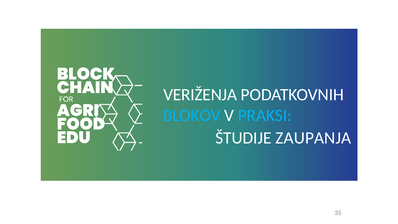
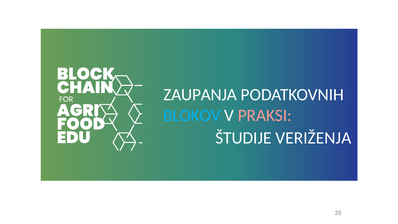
VERIŽENJA: VERIŽENJA -> ZAUPANJA
PRAKSI colour: light blue -> pink
ZAUPANJA: ZAUPANJA -> VERIŽENJA
